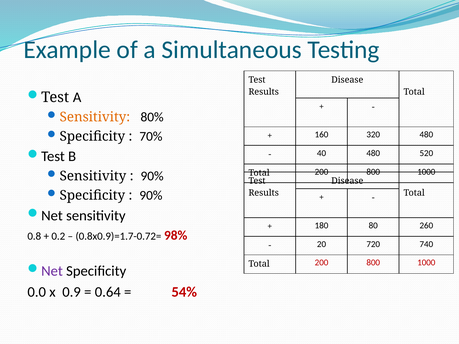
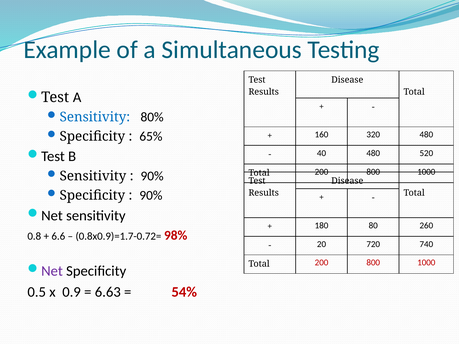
Sensitivity at (95, 117) colour: orange -> blue
70%: 70% -> 65%
0.2: 0.2 -> 6.6
0.0: 0.0 -> 0.5
0.64: 0.64 -> 6.63
